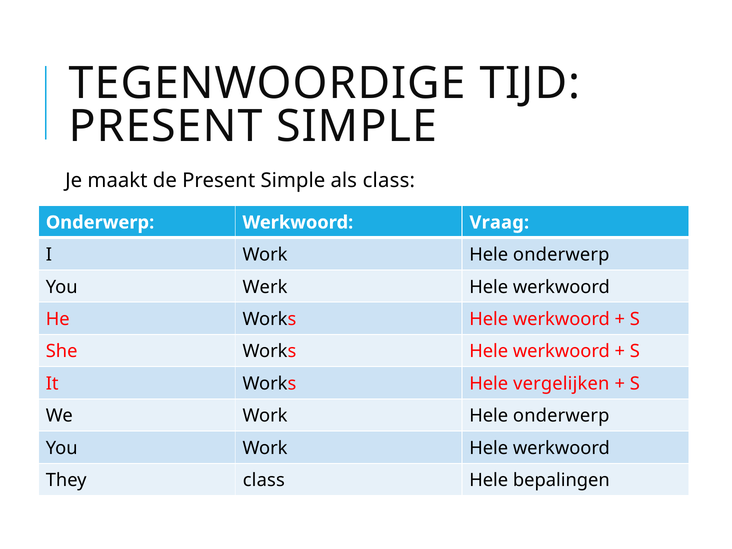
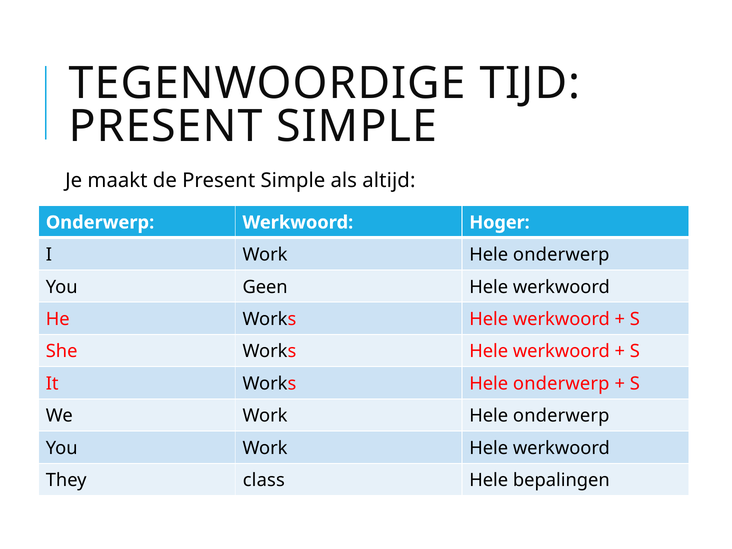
als class: class -> altijd
Vraag: Vraag -> Hoger
Werk: Werk -> Geen
Works Hele vergelijken: vergelijken -> onderwerp
